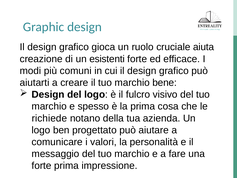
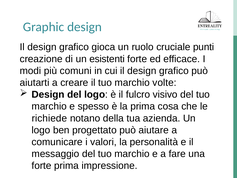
aiuta: aiuta -> punti
bene: bene -> volte
